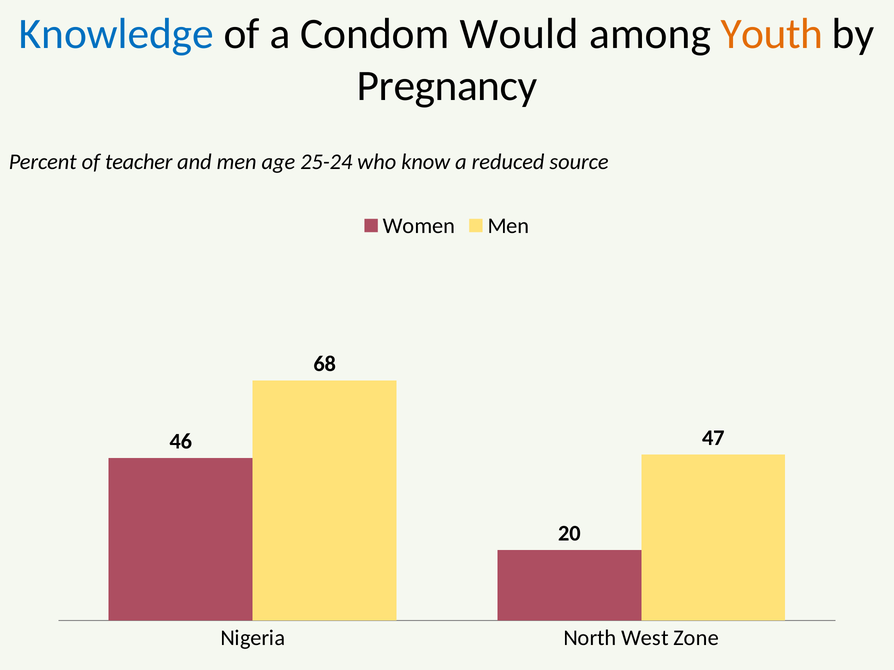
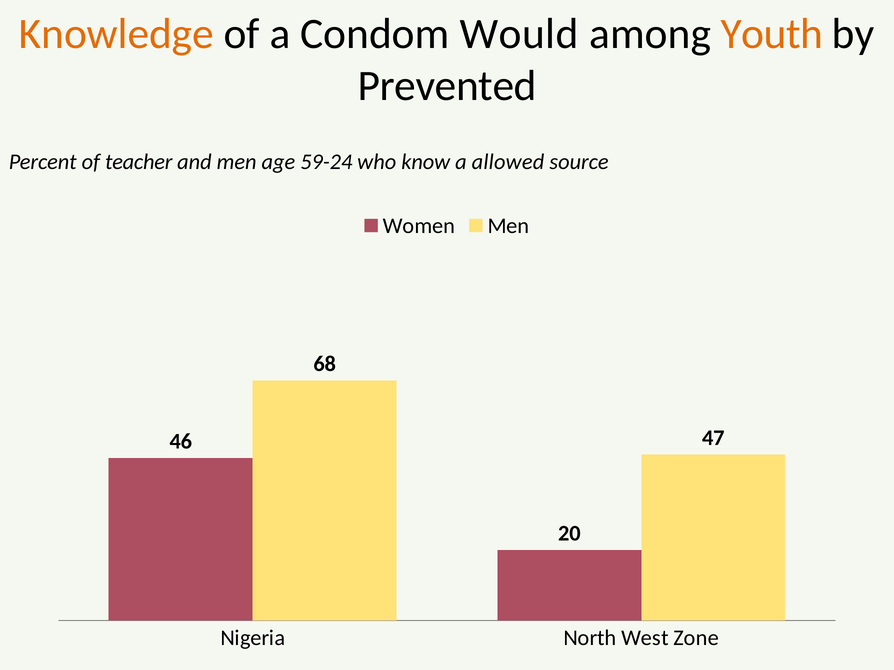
Knowledge colour: blue -> orange
Pregnancy: Pregnancy -> Prevented
25-24: 25-24 -> 59-24
reduced: reduced -> allowed
